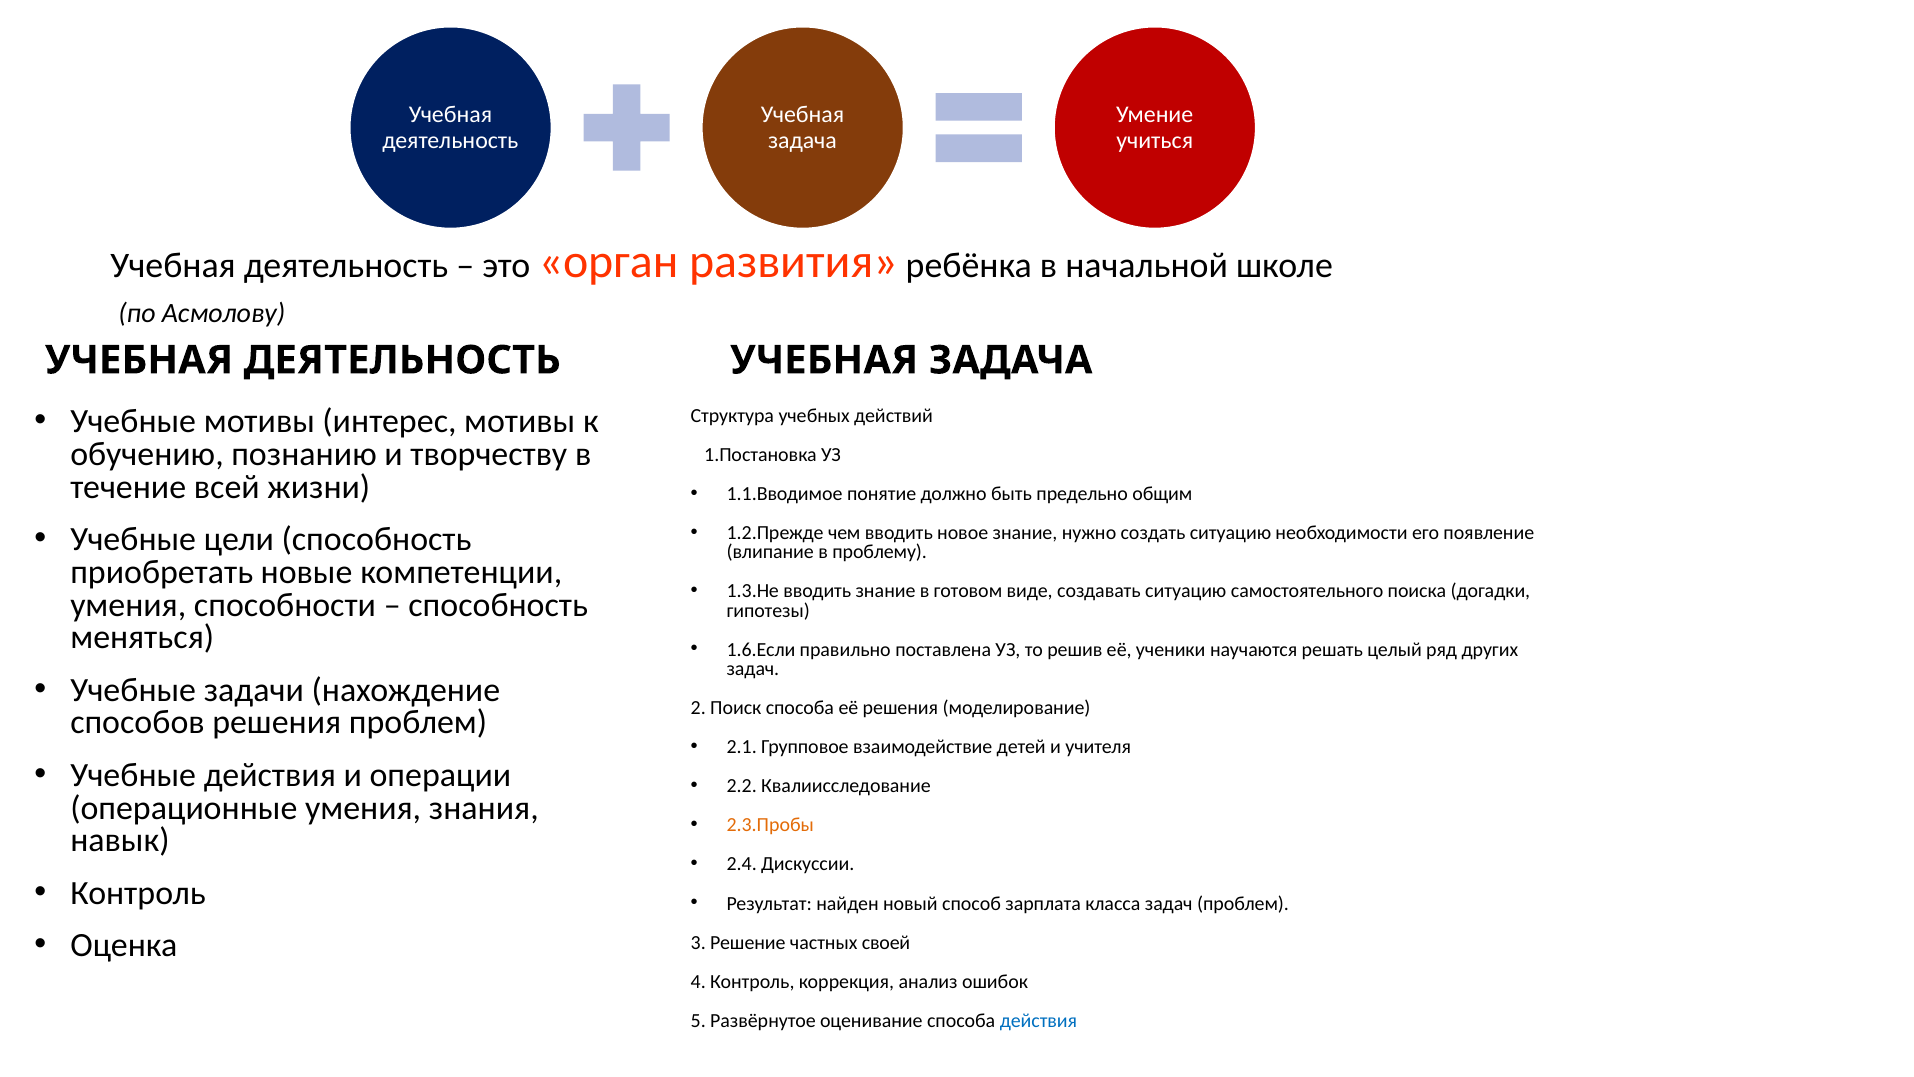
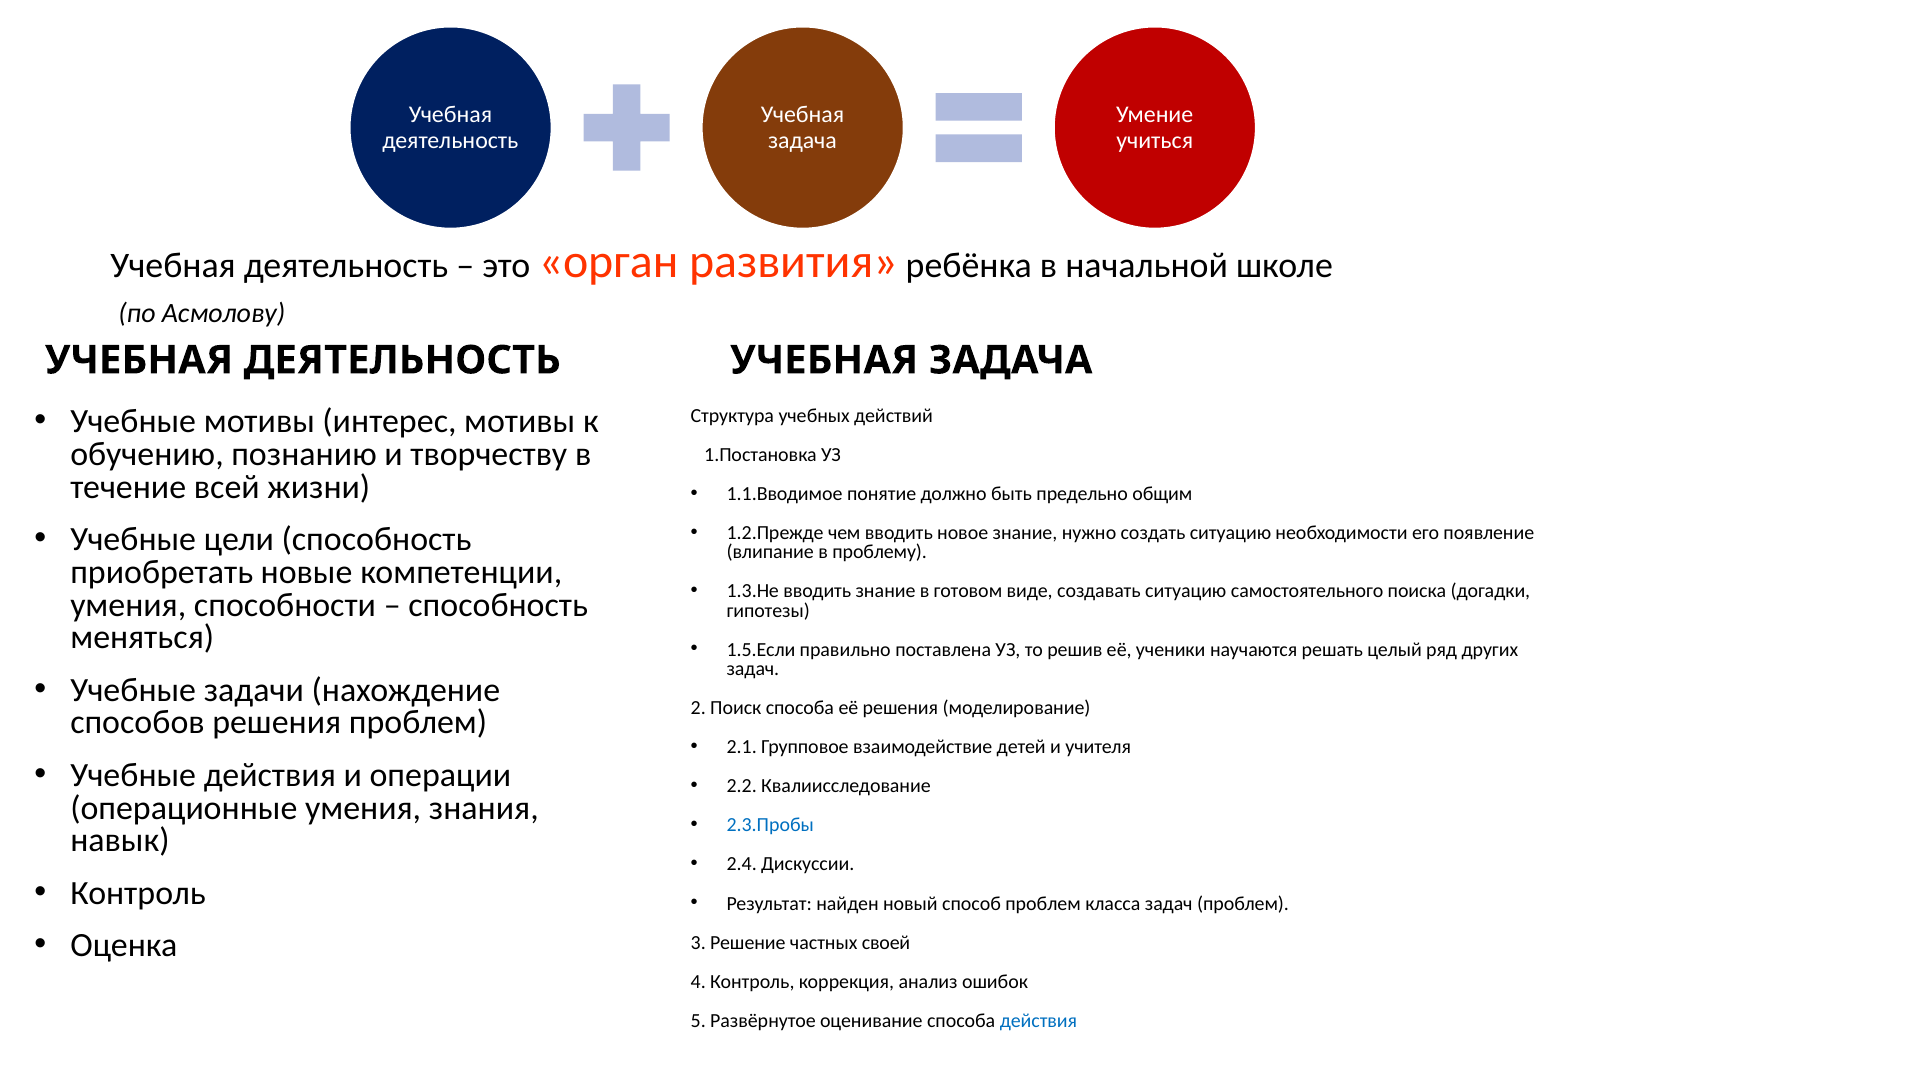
1.6.Если: 1.6.Если -> 1.5.Если
2.3.Пробы colour: orange -> blue
способ зарплата: зарплата -> проблем
